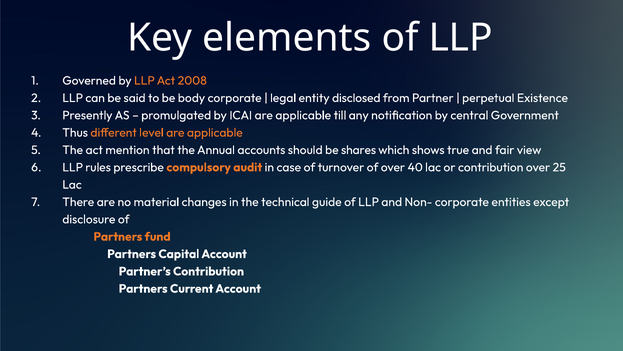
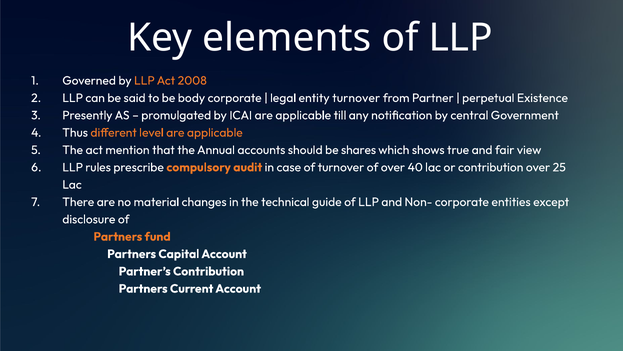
entity disclosed: disclosed -> turnover
